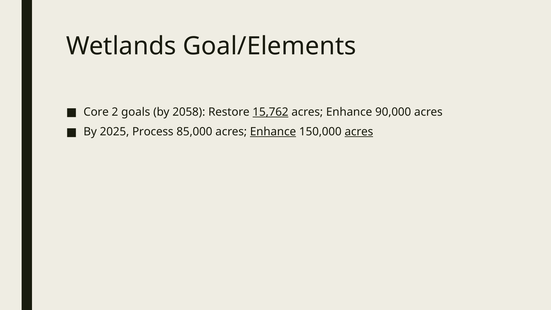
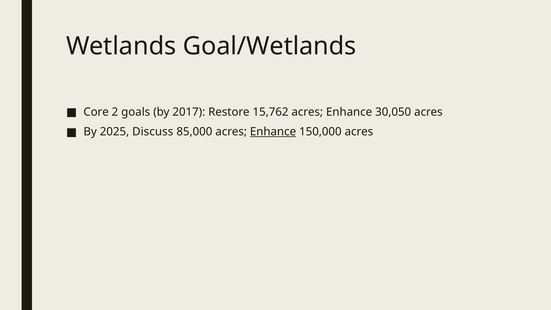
Goal/Elements: Goal/Elements -> Goal/Wetlands
2058: 2058 -> 2017
15,762 underline: present -> none
90,000: 90,000 -> 30,050
Process: Process -> Discuss
acres at (359, 132) underline: present -> none
